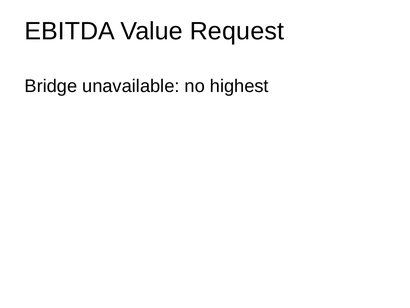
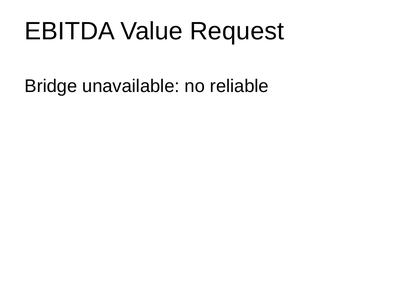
highest: highest -> reliable
